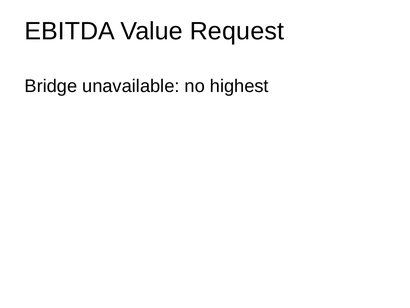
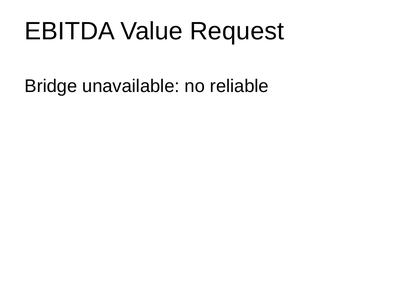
highest: highest -> reliable
